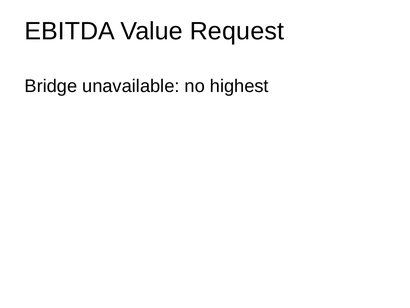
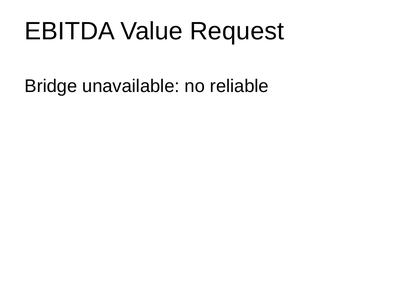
highest: highest -> reliable
